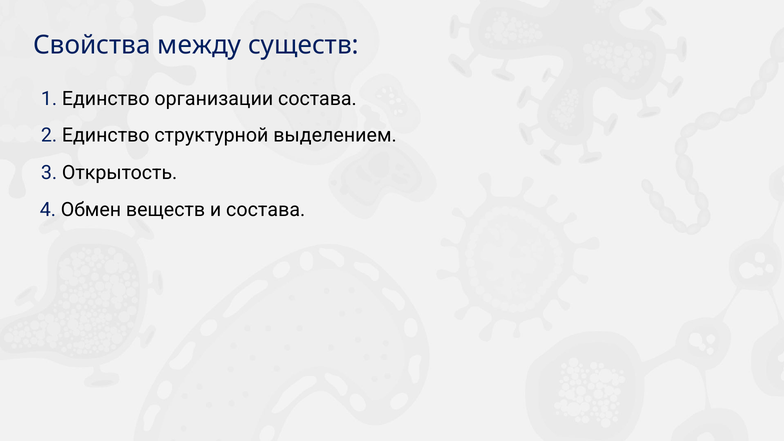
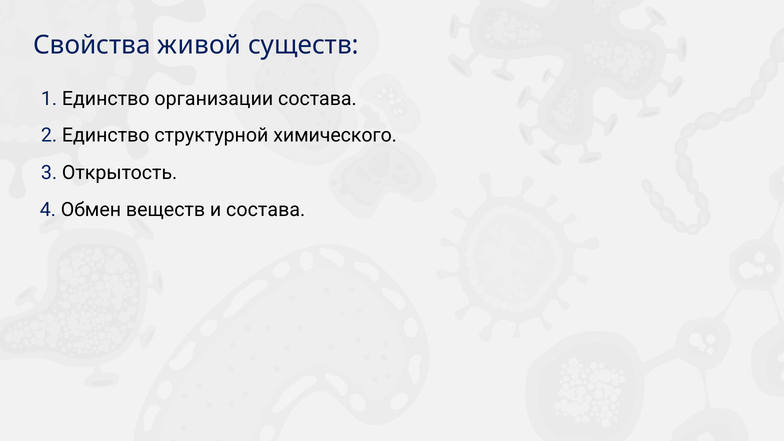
между: между -> живой
выделением: выделением -> химического
